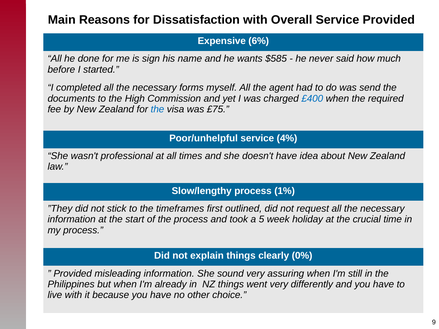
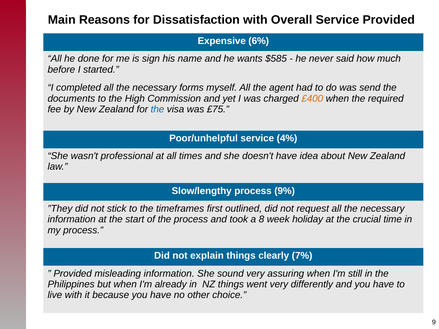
£400 colour: blue -> orange
1%: 1% -> 9%
5: 5 -> 8
0%: 0% -> 7%
